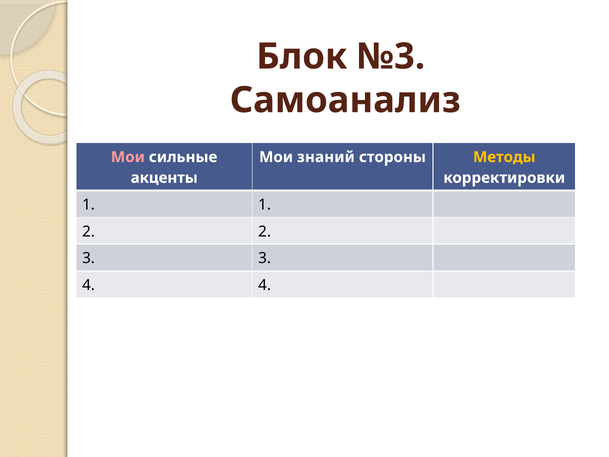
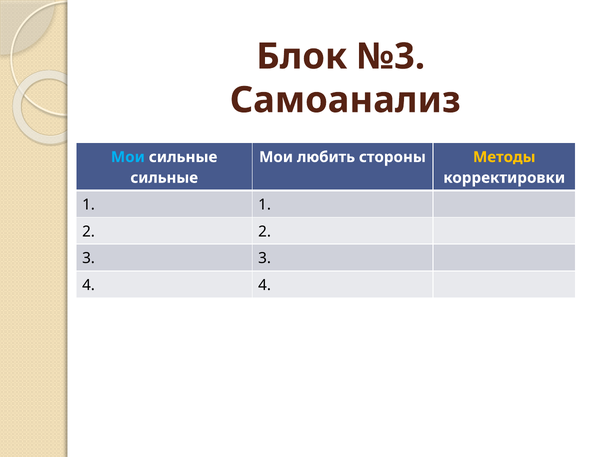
Мои at (128, 157) colour: pink -> light blue
знаний: знаний -> любить
акценты at (164, 178): акценты -> сильные
